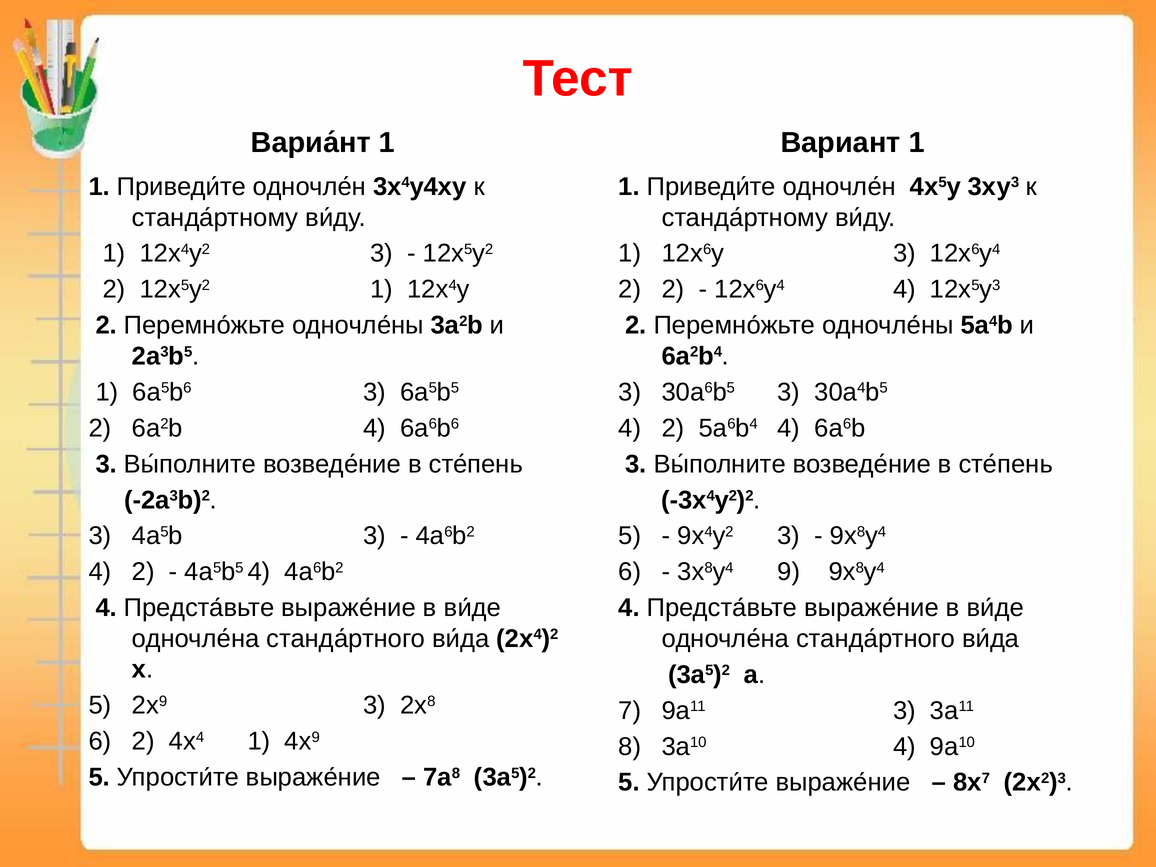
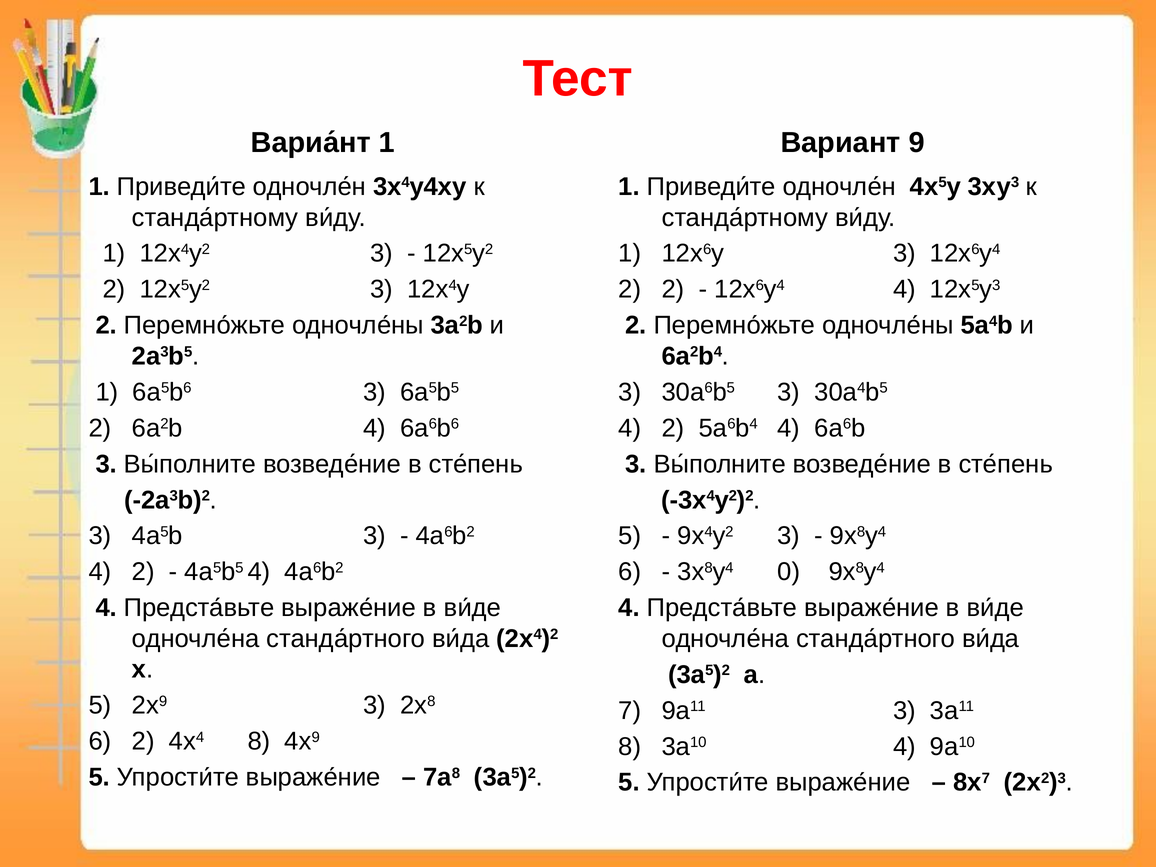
Вариант 1: 1 -> 9
12х5у2 1: 1 -> 3
9: 9 -> 0
4х4 1: 1 -> 8
